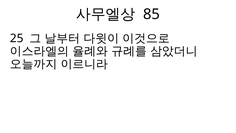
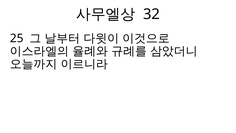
85: 85 -> 32
